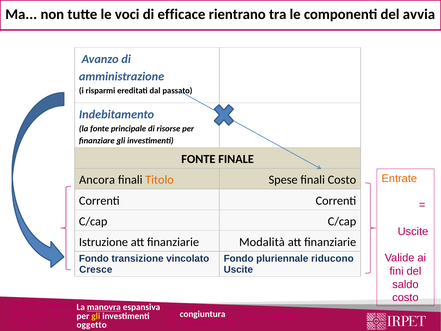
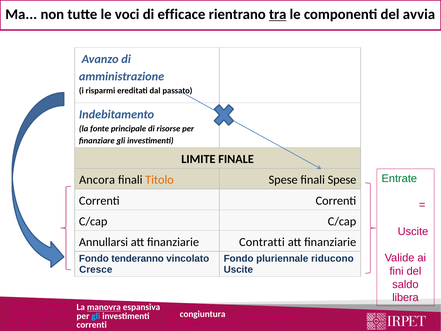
tra underline: none -> present
FONTE at (198, 159): FONTE -> LIMITE
Entrate colour: orange -> green
finali Costo: Costo -> Spese
Istruzione: Istruzione -> Annullarsi
Modalità: Modalità -> Contratti
transizione: transizione -> tenderanno
costo at (405, 297): costo -> libera
gli at (96, 316) colour: yellow -> light blue
oggetto at (92, 325): oggetto -> correnti
